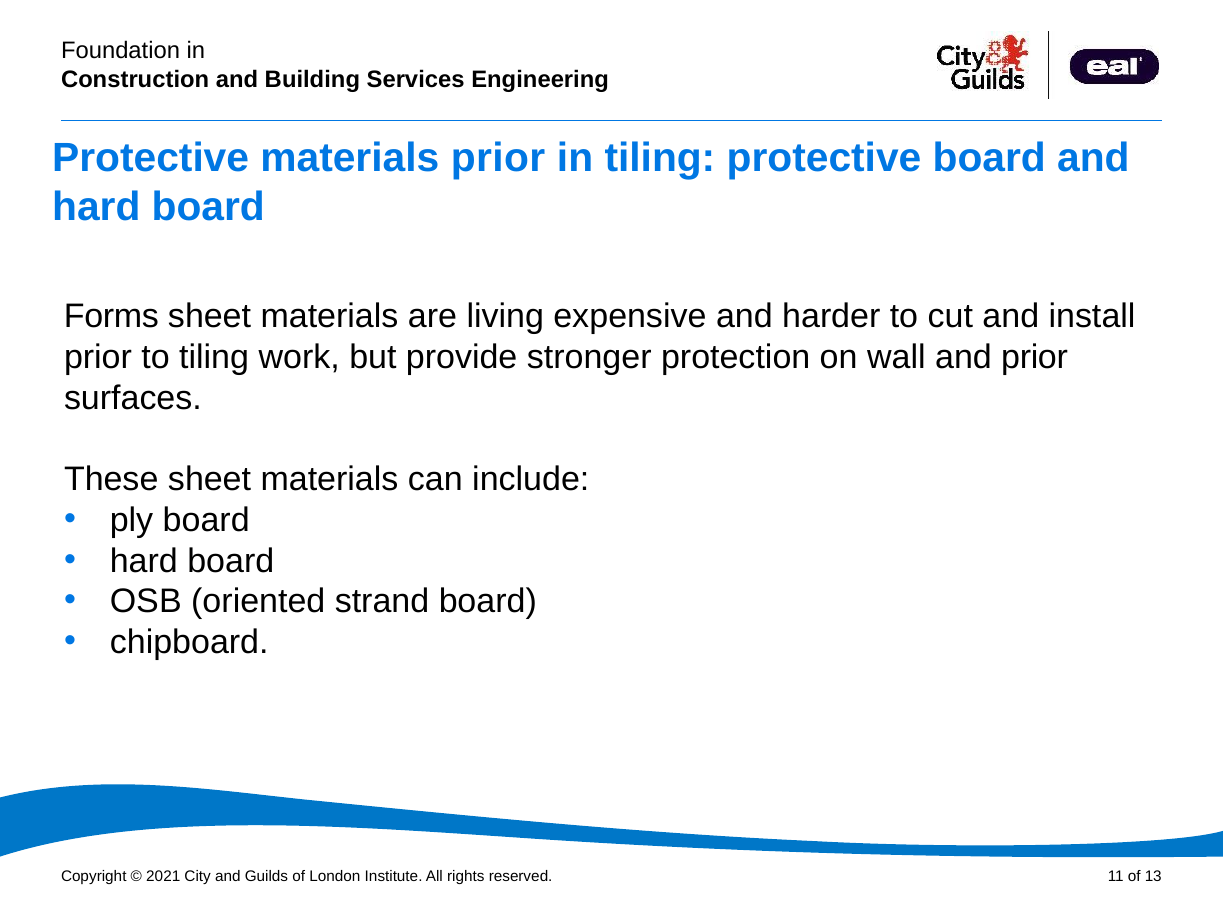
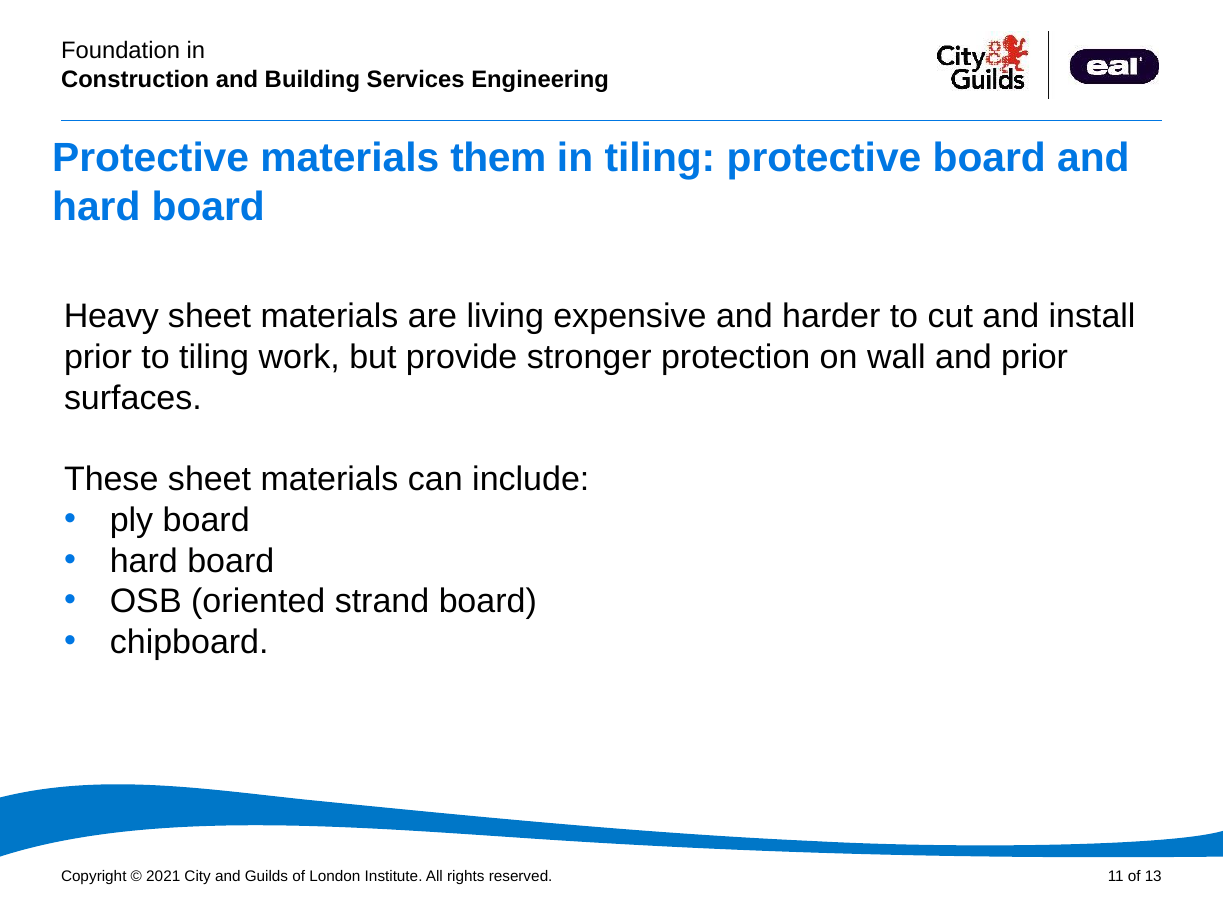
materials prior: prior -> them
Forms: Forms -> Heavy
